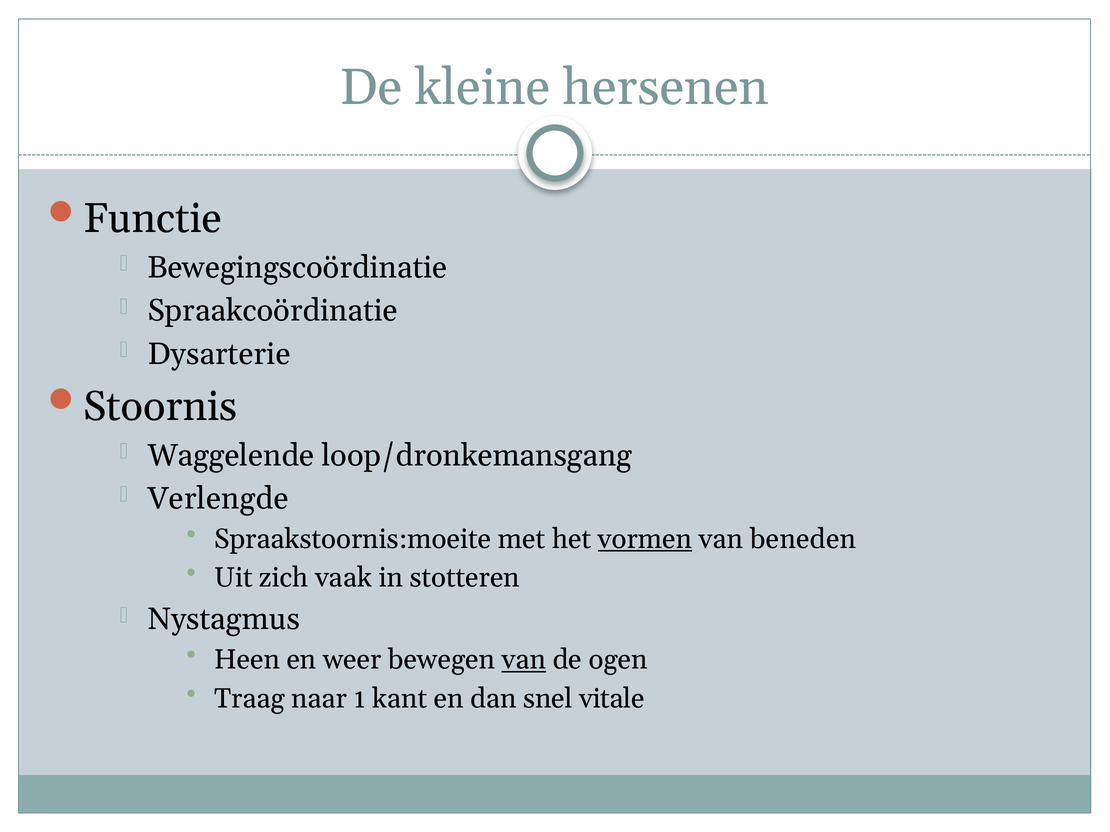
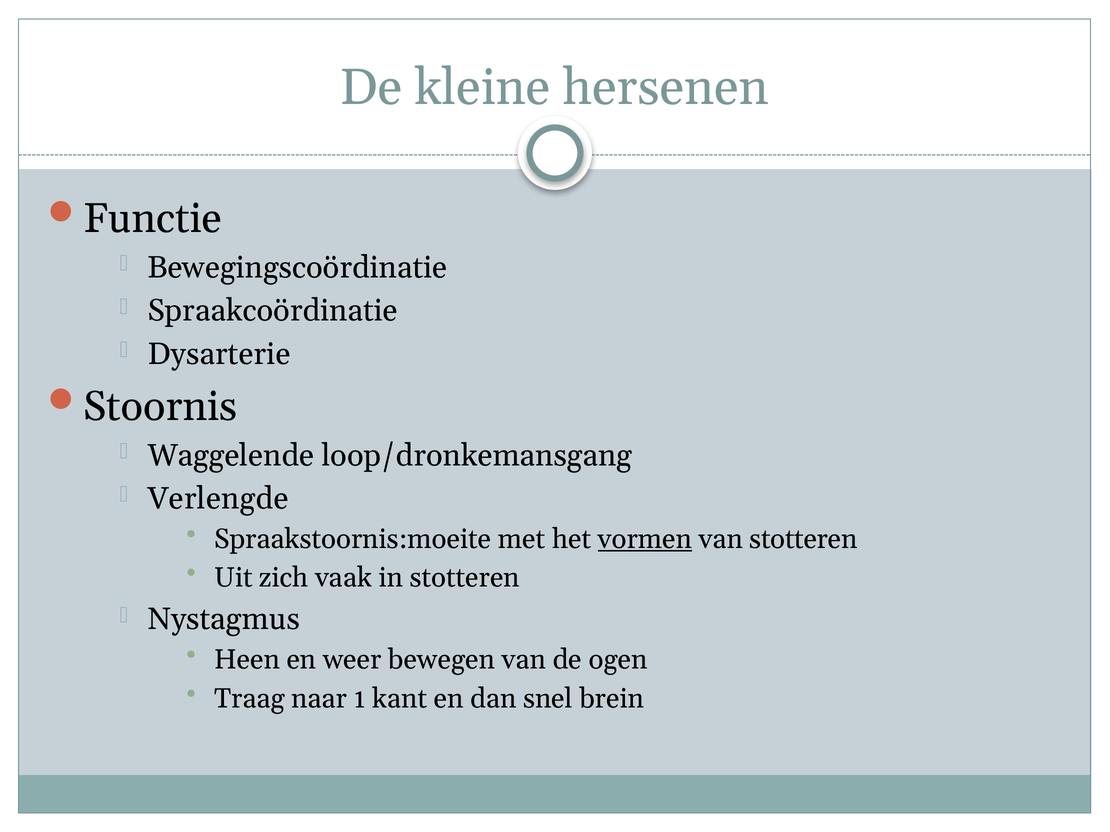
van beneden: beneden -> stotteren
van at (524, 660) underline: present -> none
vitale: vitale -> brein
